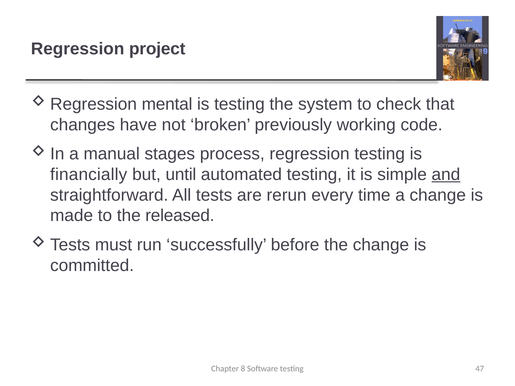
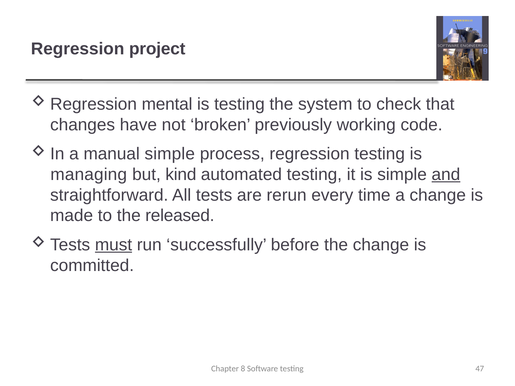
manual stages: stages -> simple
financially: financially -> managing
until: until -> kind
must underline: none -> present
